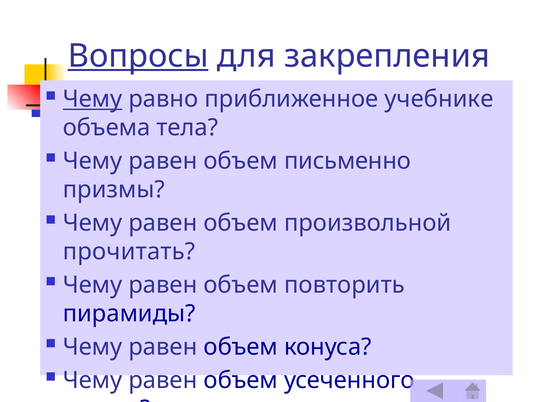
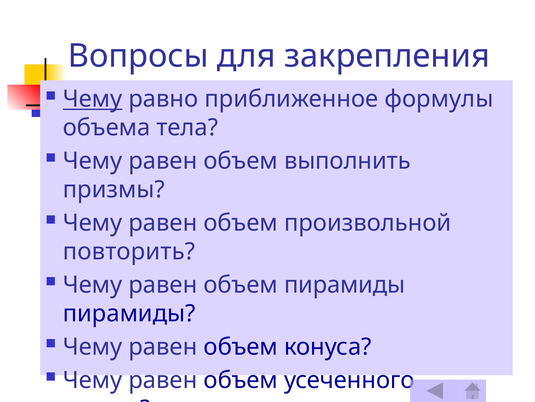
Вопросы underline: present -> none
учебнике: учебнике -> формулы
письменно: письменно -> выполнить
прочитать: прочитать -> повторить
объем повторить: повторить -> пирамиды
